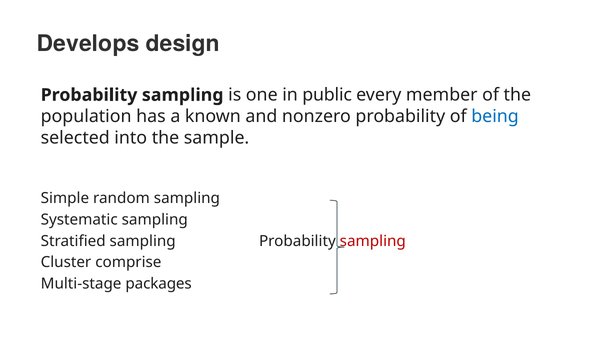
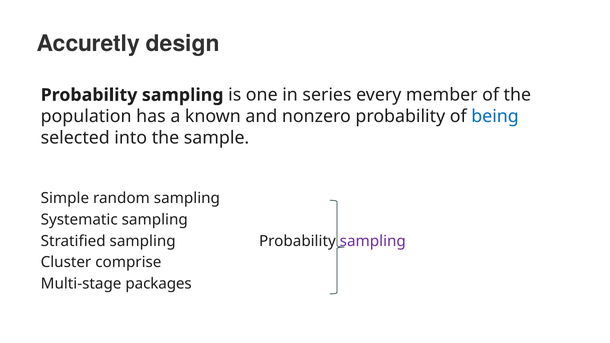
Develops: Develops -> Accuretly
public: public -> series
sampling at (373, 241) colour: red -> purple
